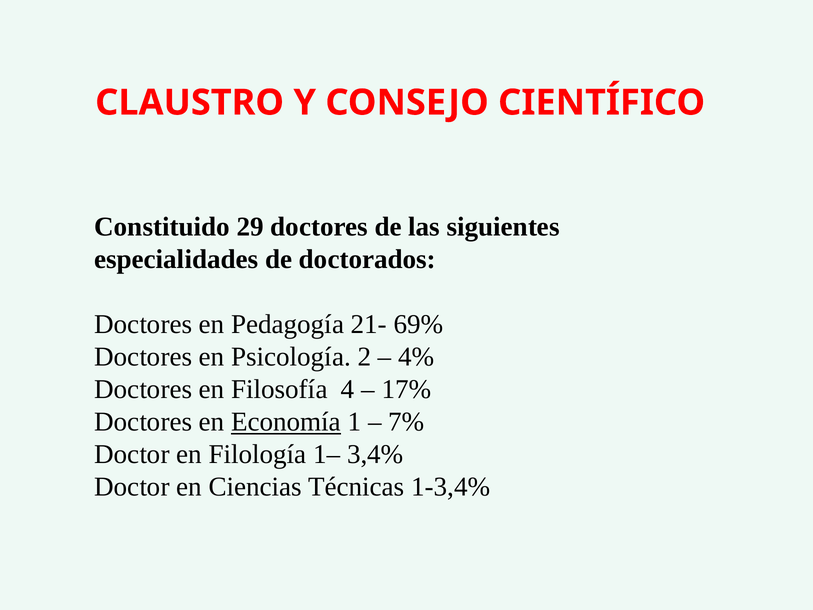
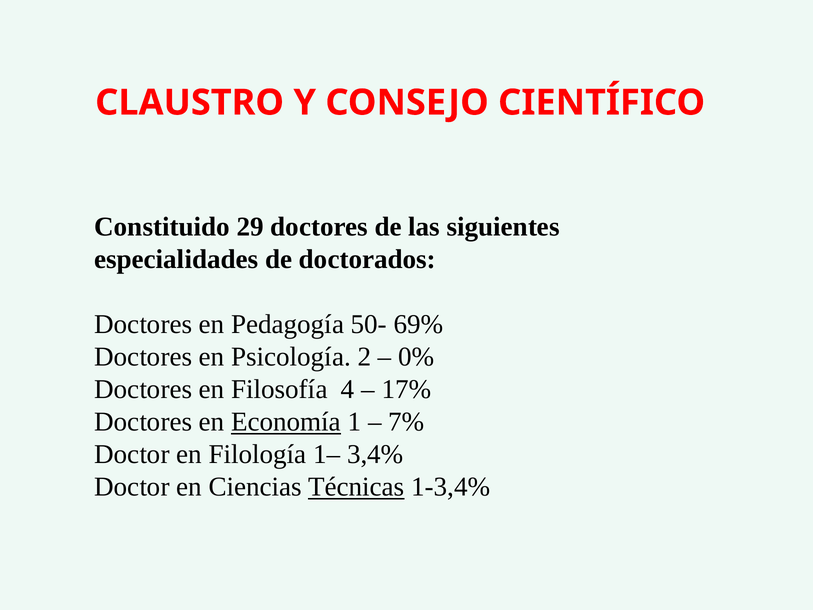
21-: 21- -> 50-
4%: 4% -> 0%
Técnicas underline: none -> present
